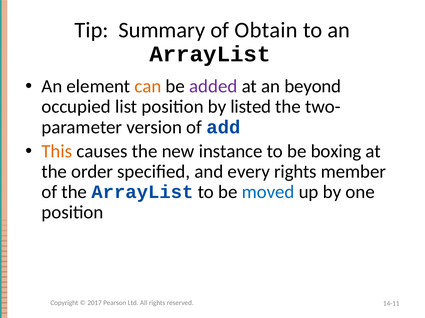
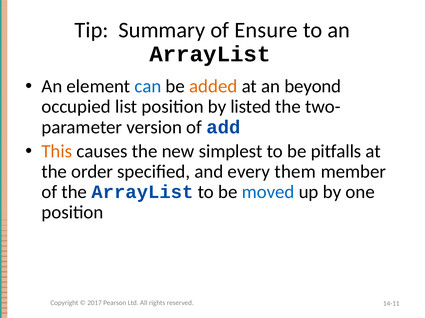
Obtain: Obtain -> Ensure
can colour: orange -> blue
added colour: purple -> orange
instance: instance -> simplest
boxing: boxing -> pitfalls
every rights: rights -> them
